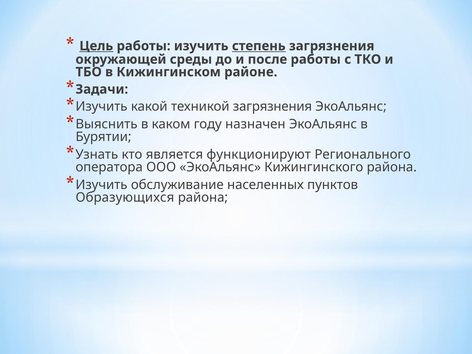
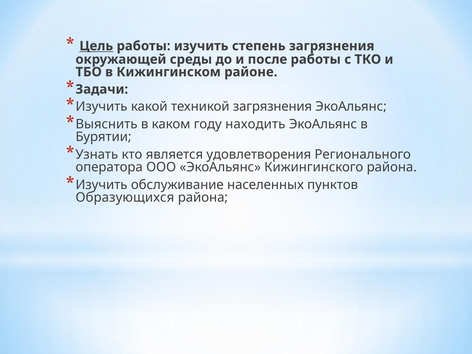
степень underline: present -> none
назначен: назначен -> находить
функционируют: функционируют -> удовлетворения
